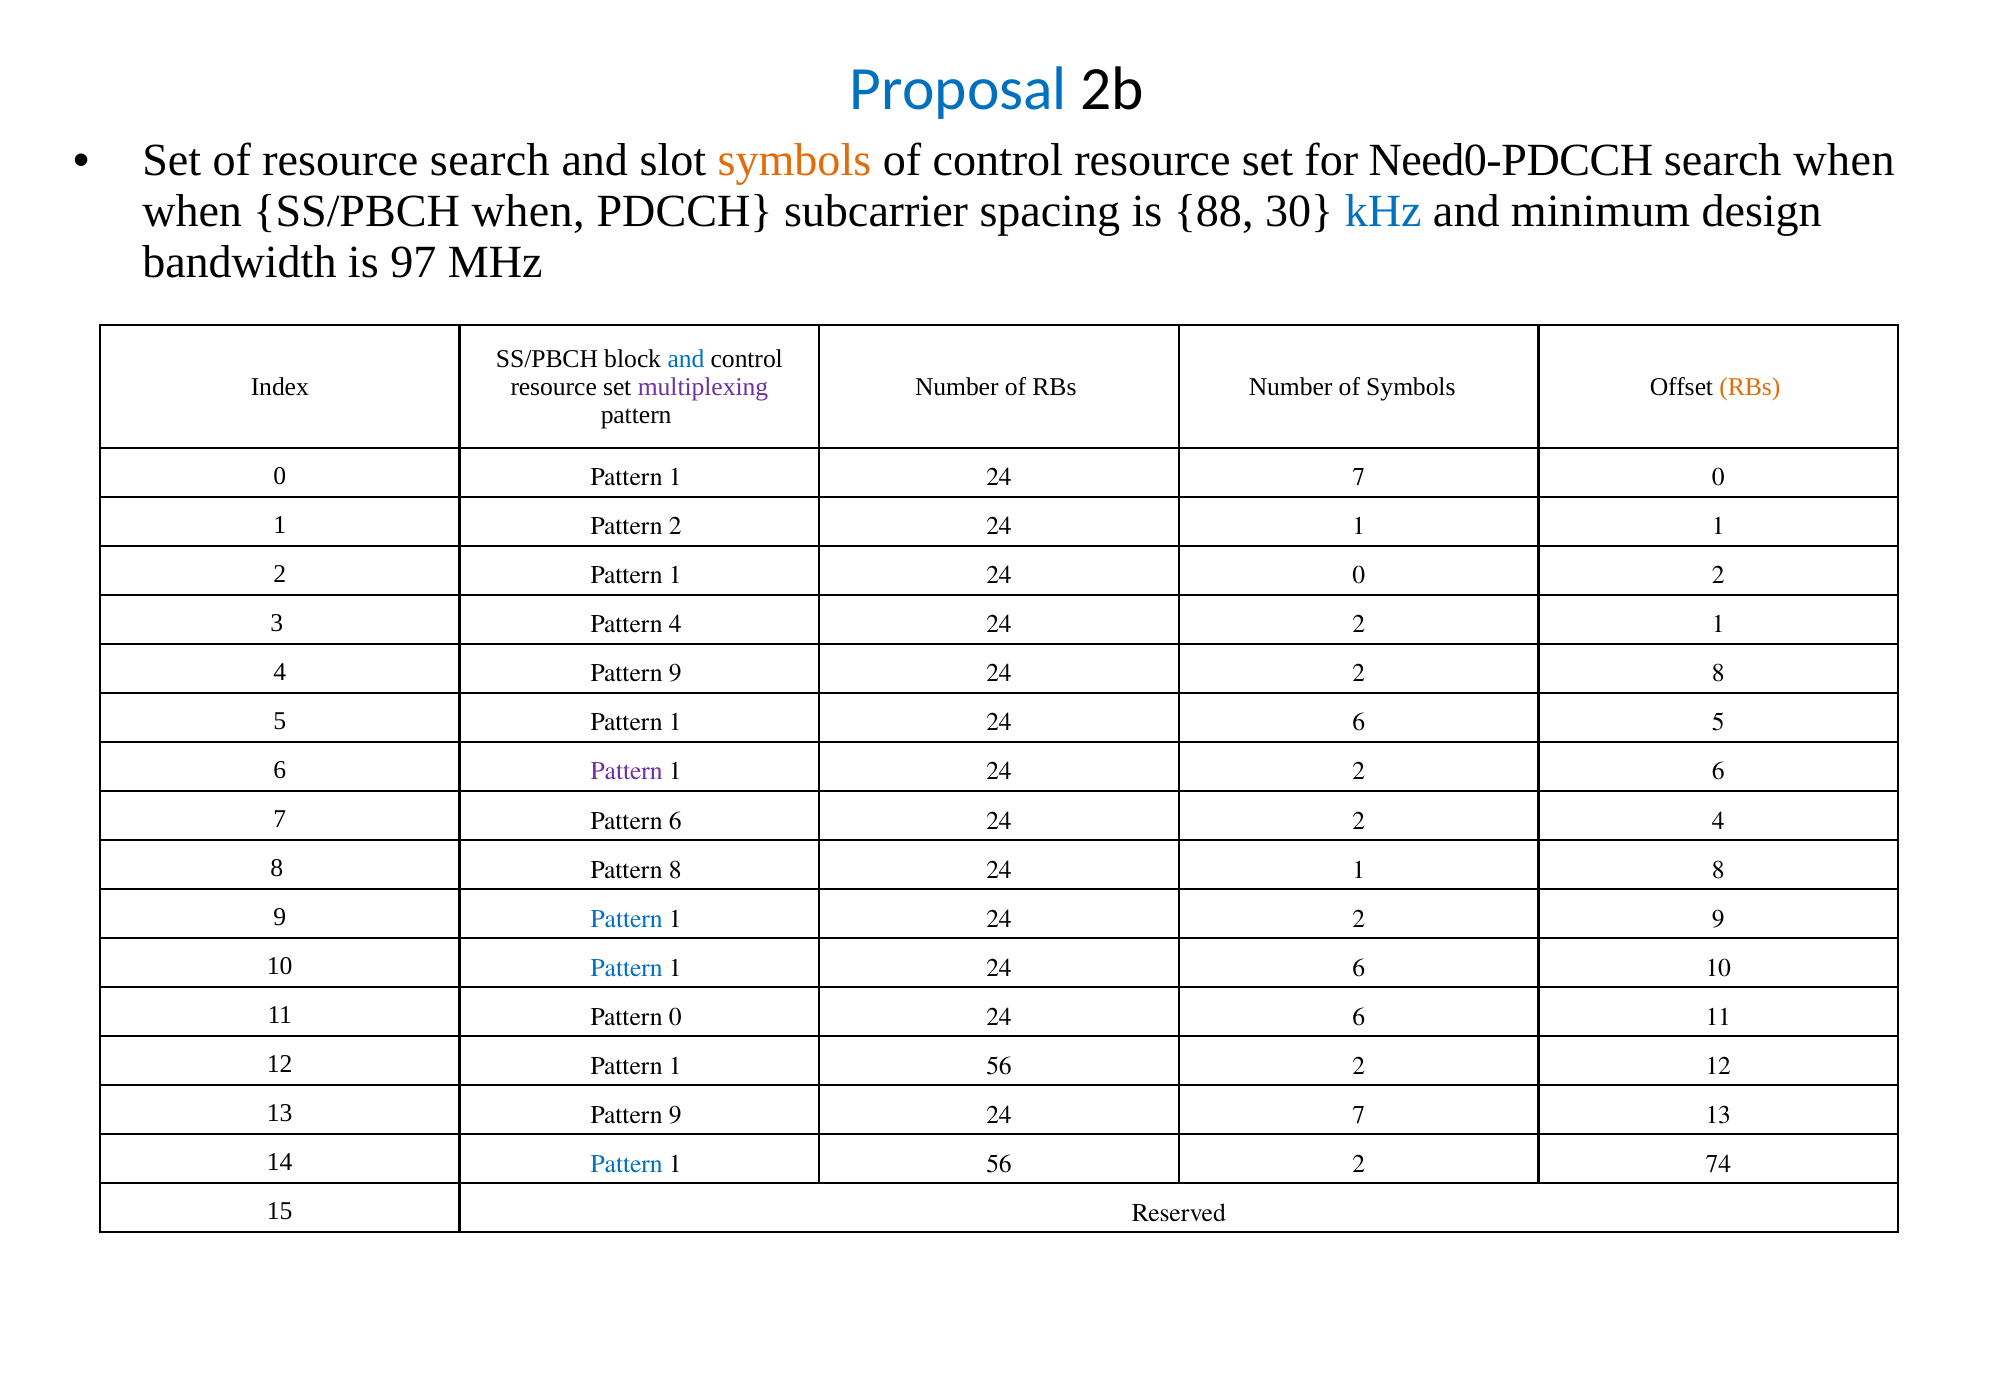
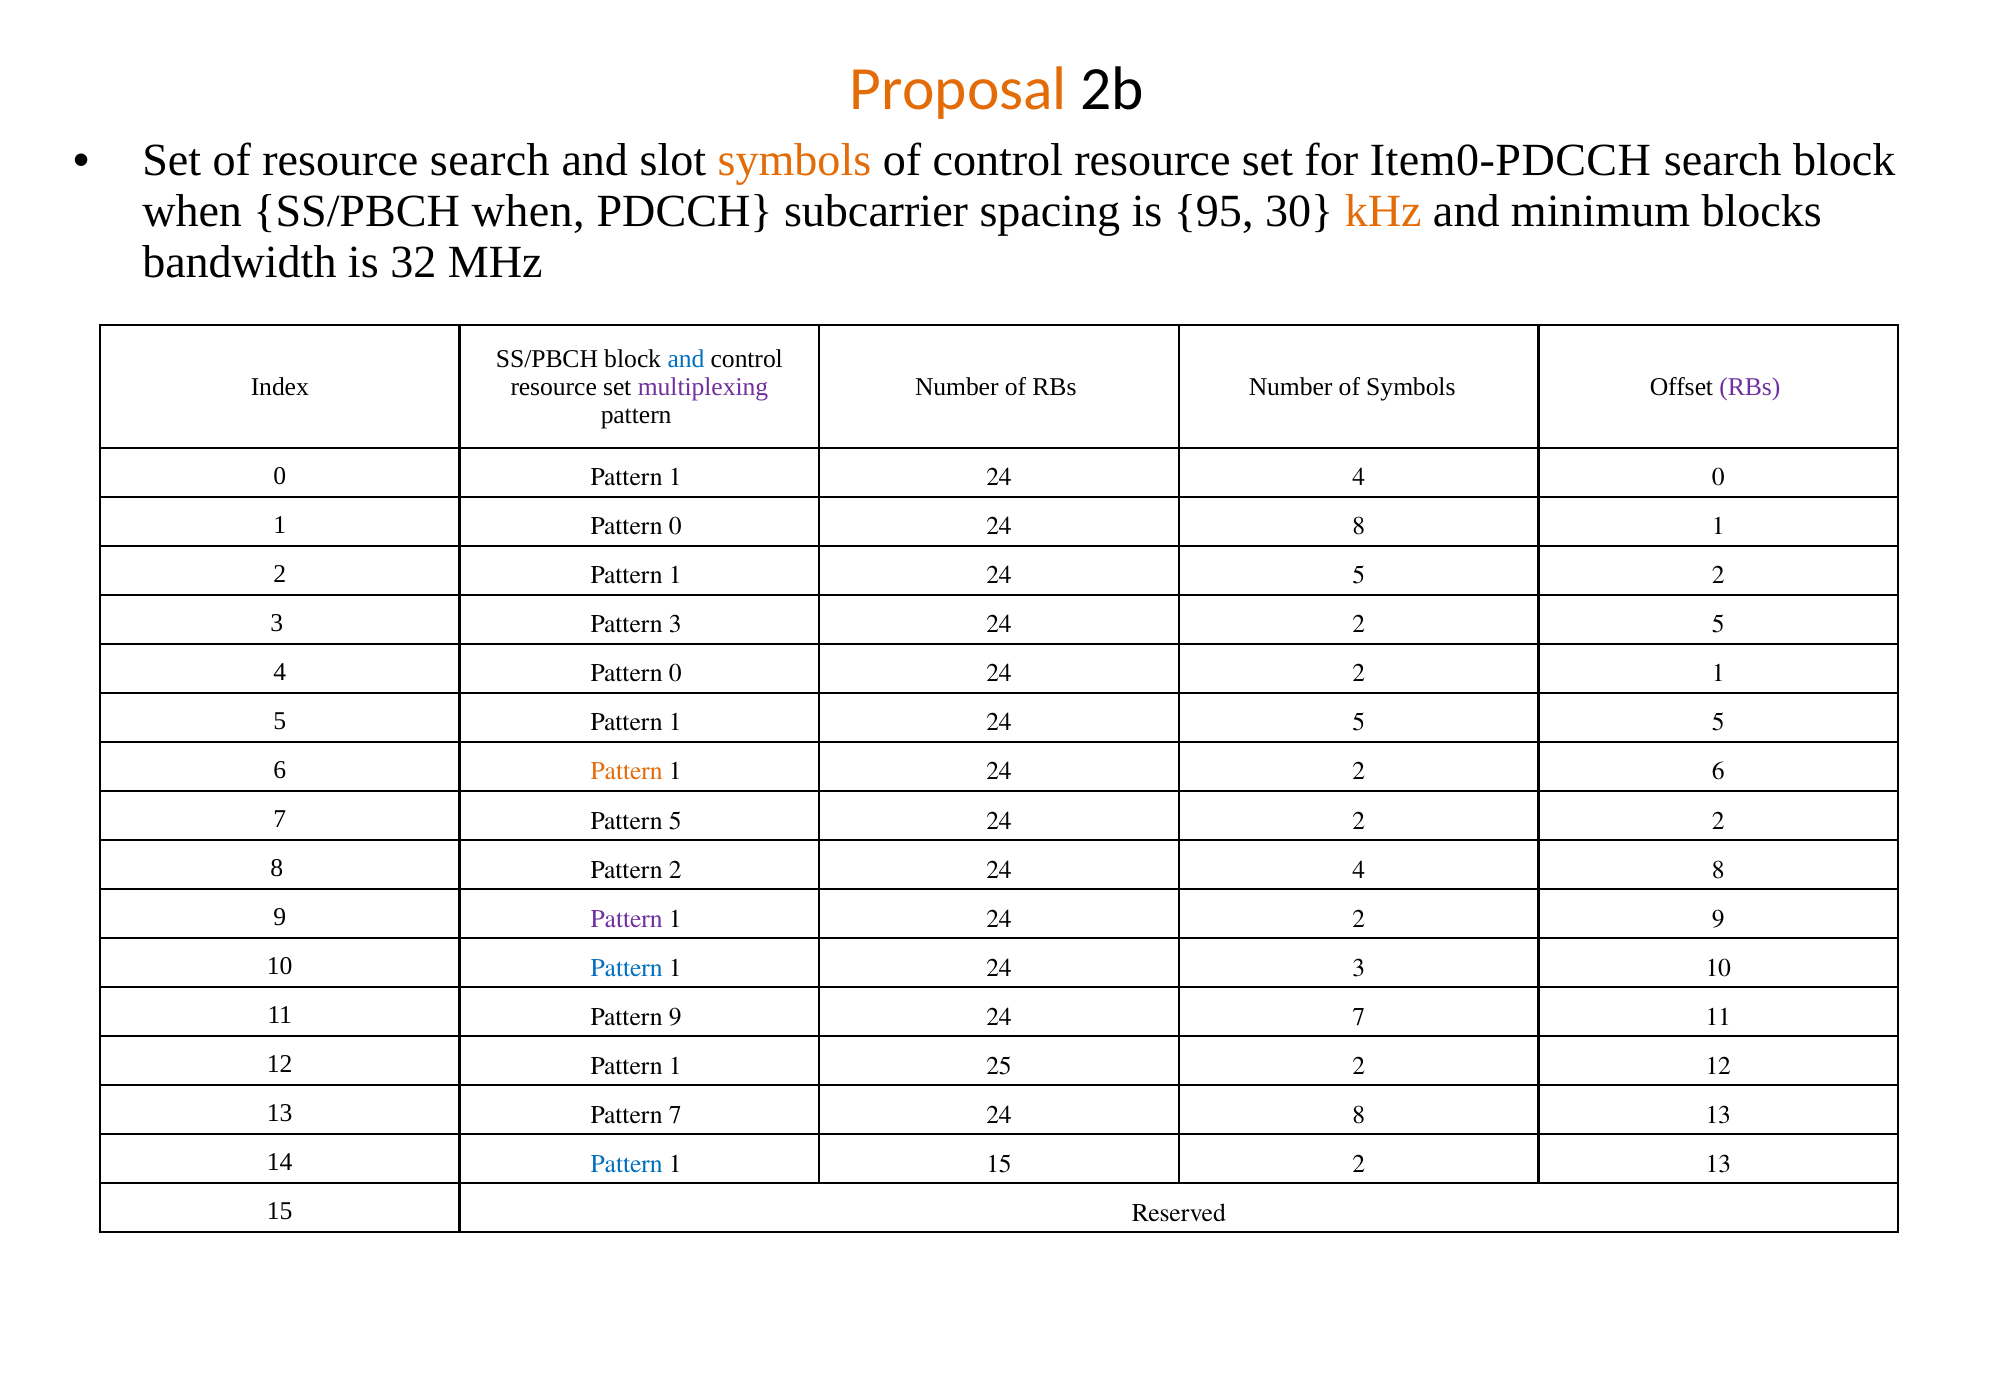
Proposal colour: blue -> orange
Need0-PDCCH: Need0-PDCCH -> Item0-PDCCH
search when: when -> block
88: 88 -> 95
kHz colour: blue -> orange
design: design -> blocks
97: 97 -> 32
RBs at (1750, 387) colour: orange -> purple
1 24 7: 7 -> 4
1 Pattern 2: 2 -> 0
1 at (1359, 527): 1 -> 8
0 at (1359, 576): 0 -> 5
Pattern 4: 4 -> 3
2 1: 1 -> 5
4 Pattern 9: 9 -> 0
2 8: 8 -> 1
6 at (1359, 723): 6 -> 5
Pattern at (627, 772) colour: purple -> orange
Pattern 6: 6 -> 5
2 4: 4 -> 2
Pattern 8: 8 -> 2
1 at (1359, 870): 1 -> 4
Pattern at (627, 919) colour: blue -> purple
6 at (1359, 968): 6 -> 3
Pattern 0: 0 -> 9
6 at (1359, 1017): 6 -> 7
12 Pattern 1 56: 56 -> 25
13 Pattern 9: 9 -> 7
7 at (1359, 1115): 7 -> 8
56 at (999, 1164): 56 -> 15
2 74: 74 -> 13
